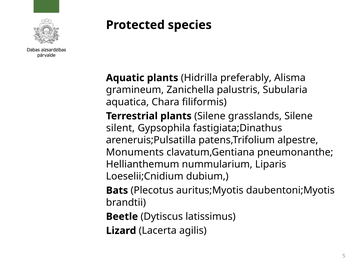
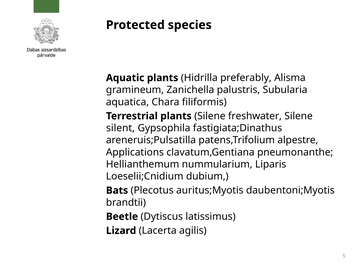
grasslands: grasslands -> freshwater
Monuments: Monuments -> Applications
